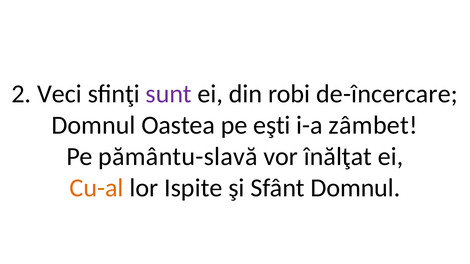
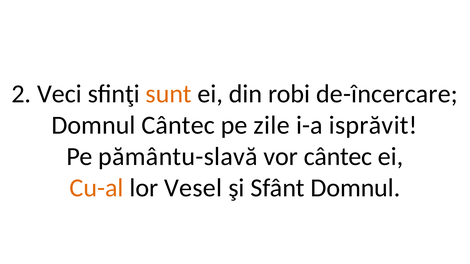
sunt colour: purple -> orange
Domnul Oastea: Oastea -> Cântec
eşti: eşti -> zile
zâmbet: zâmbet -> isprăvit
vor înălţat: înălţat -> cântec
Ispite: Ispite -> Vesel
